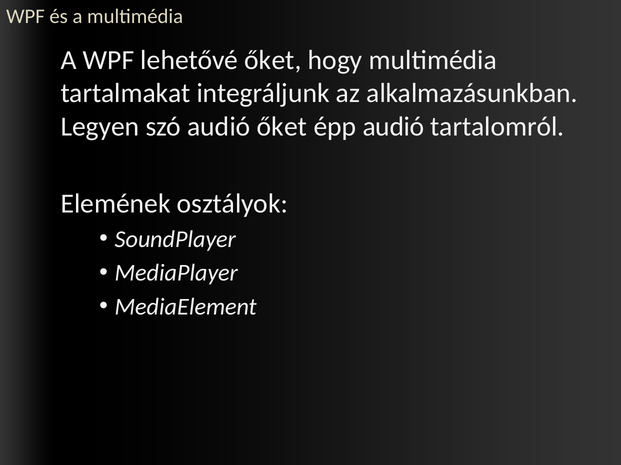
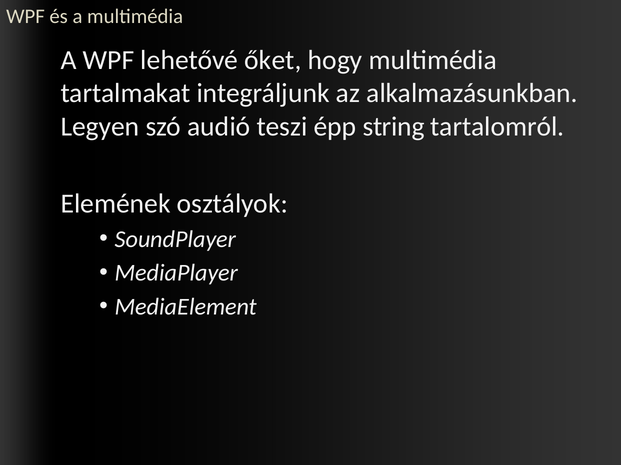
audió őket: őket -> teszi
épp audió: audió -> string
